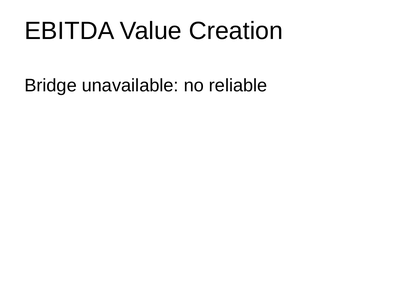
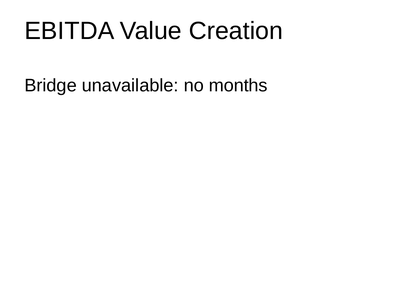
reliable: reliable -> months
